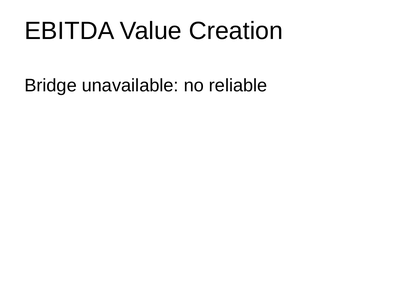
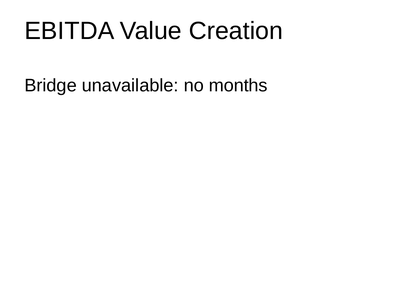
reliable: reliable -> months
